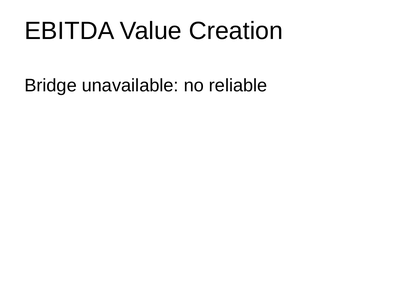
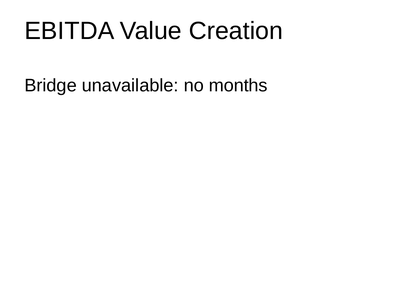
reliable: reliable -> months
